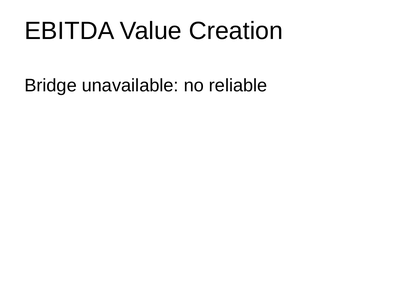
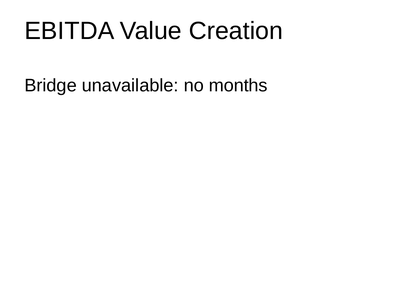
reliable: reliable -> months
